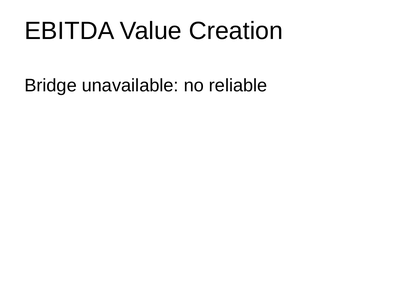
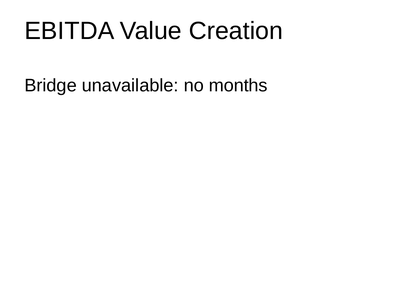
reliable: reliable -> months
